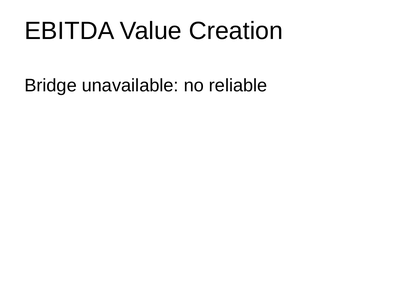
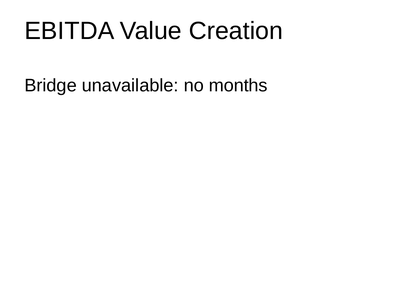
reliable: reliable -> months
